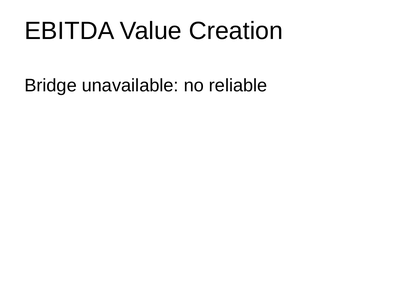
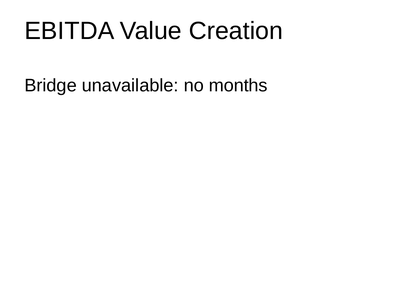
reliable: reliable -> months
